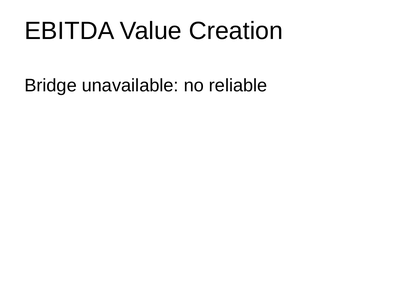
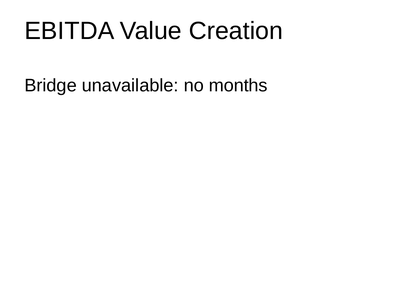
reliable: reliable -> months
